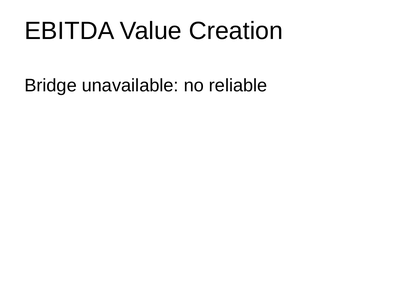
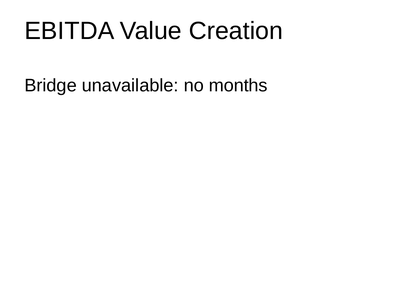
reliable: reliable -> months
